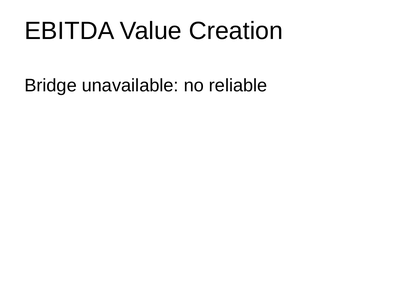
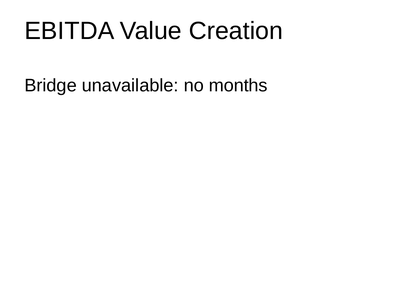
reliable: reliable -> months
